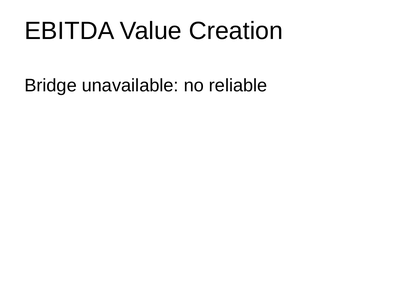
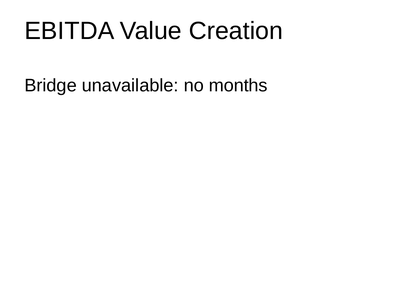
reliable: reliable -> months
